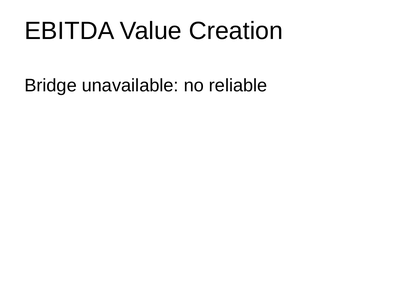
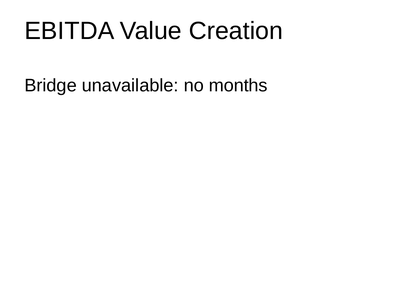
reliable: reliable -> months
